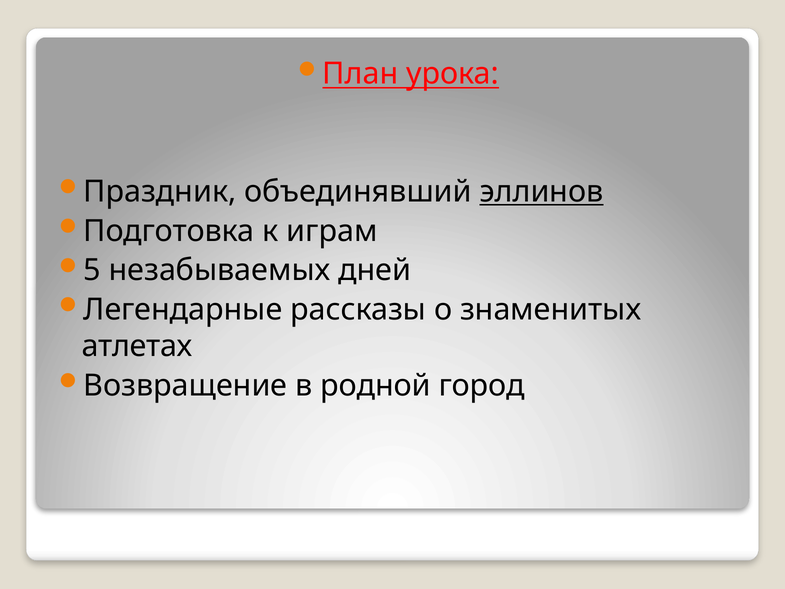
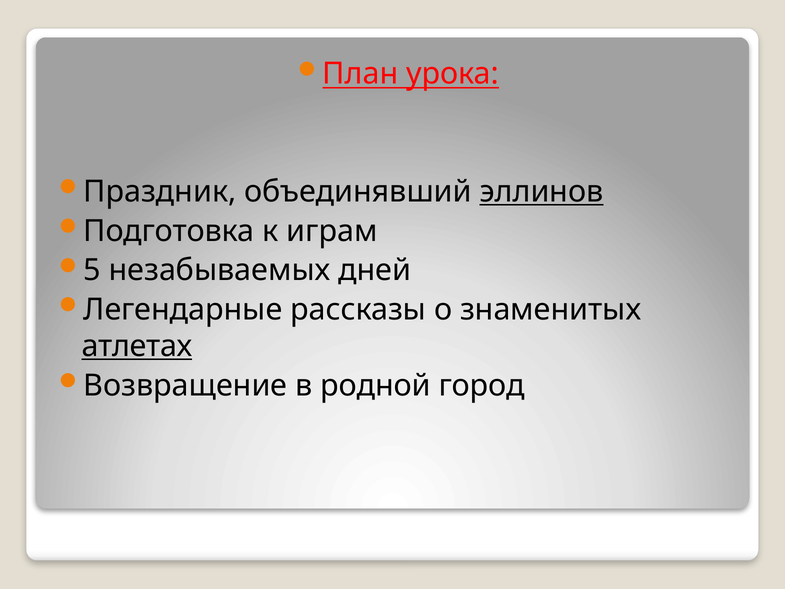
атлетах underline: none -> present
